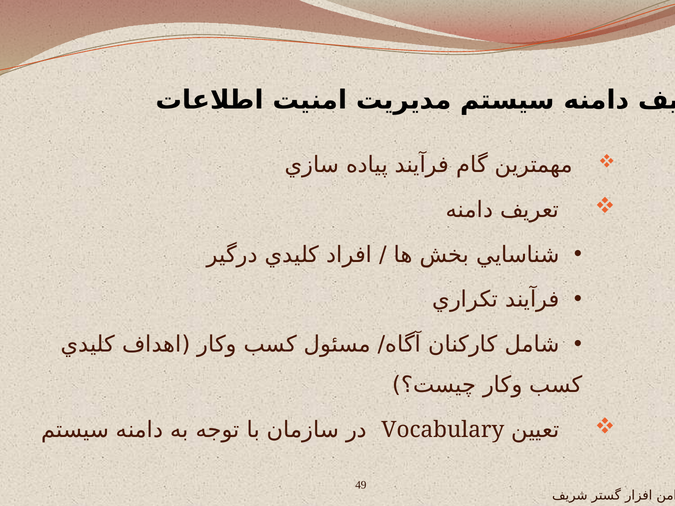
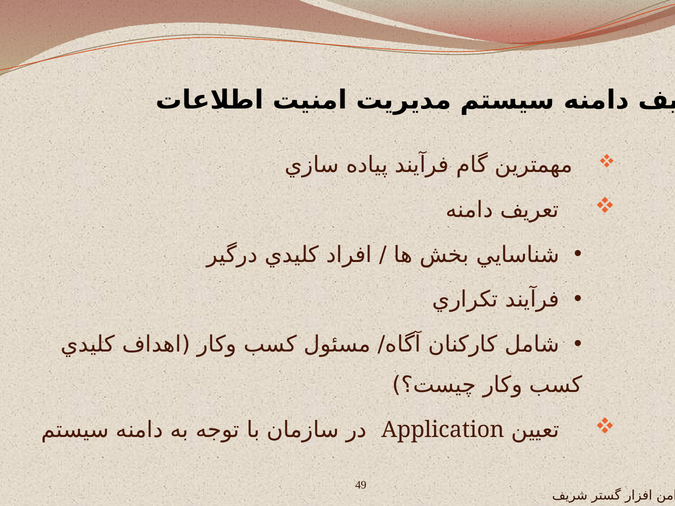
Vocabulary: Vocabulary -> Application
